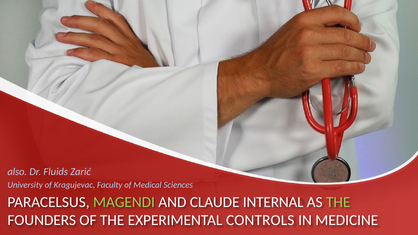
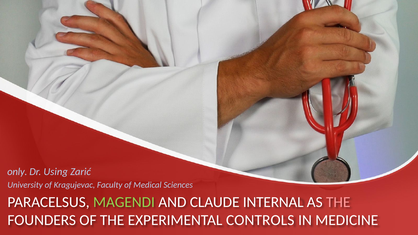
also: also -> only
Fluids: Fluids -> Using
THE at (338, 202) colour: light green -> pink
